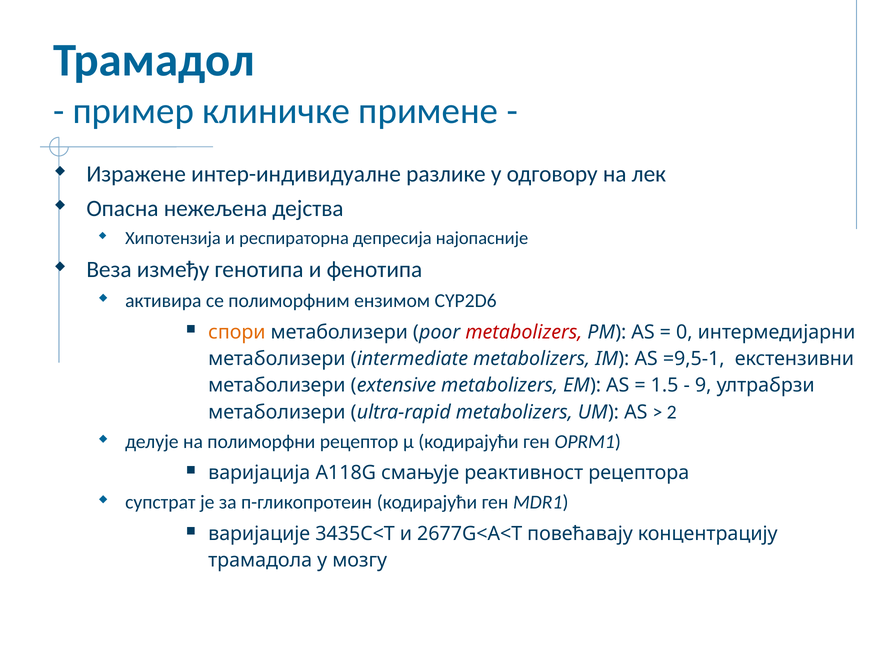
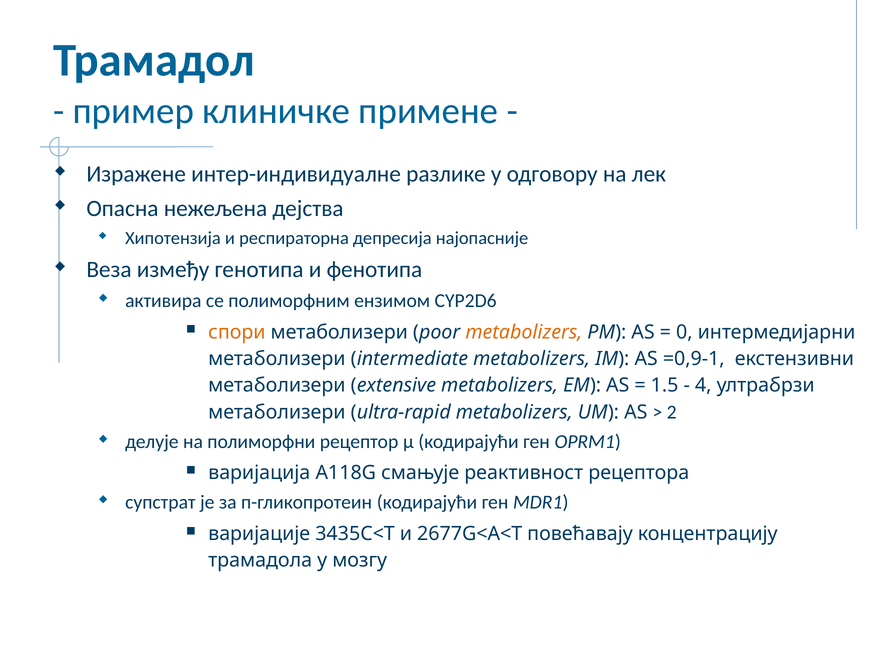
metabolizers at (524, 332) colour: red -> orange
=9,5-1: =9,5-1 -> =0,9-1
9: 9 -> 4
